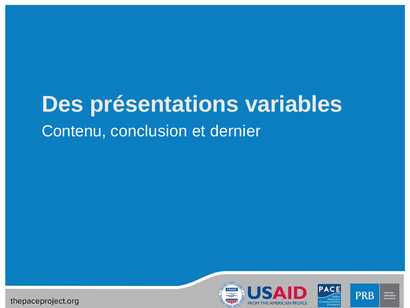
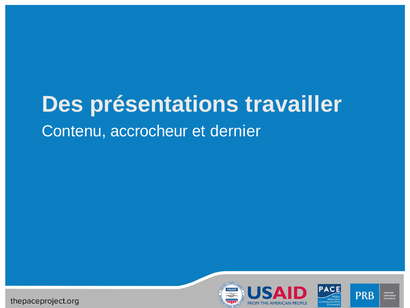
variables: variables -> travailler
conclusion: conclusion -> accrocheur
